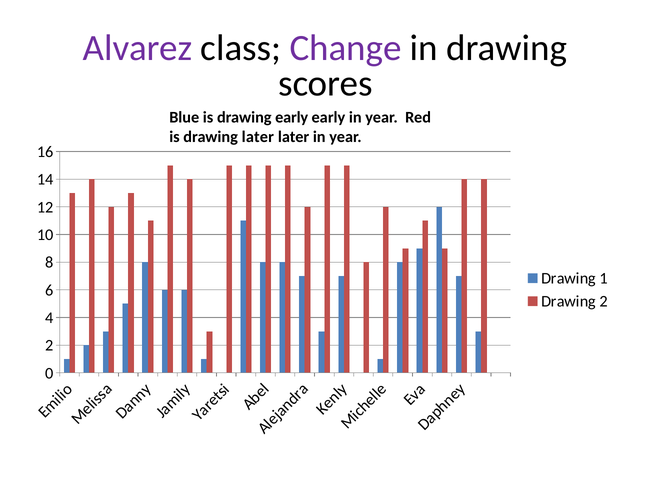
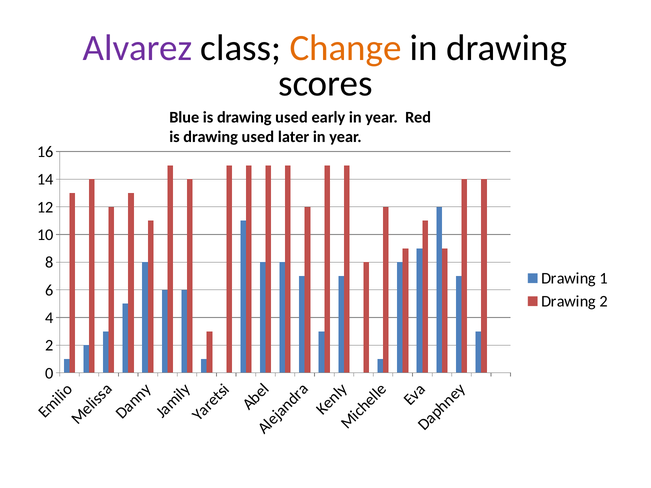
Change colour: purple -> orange
Blue is drawing early: early -> used
later at (258, 137): later -> used
